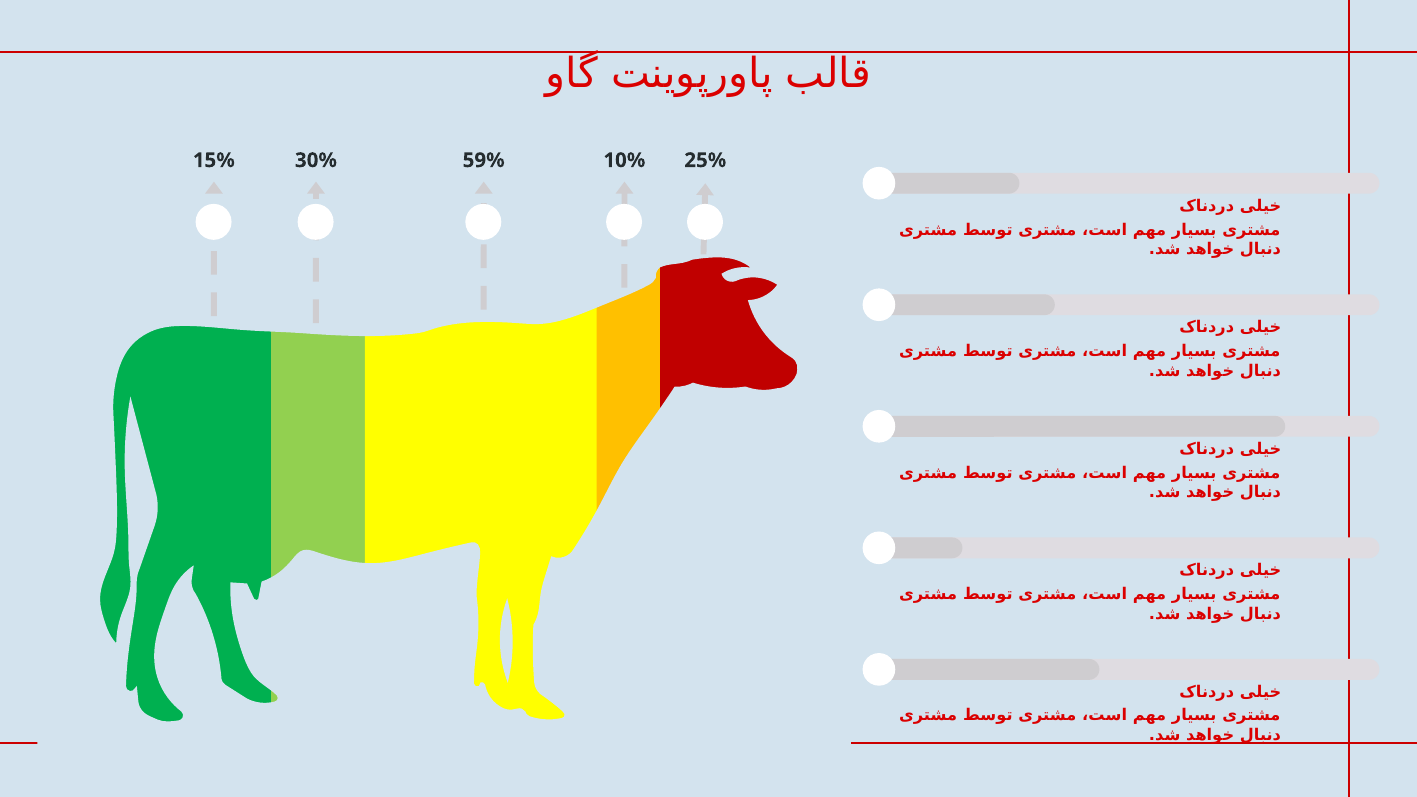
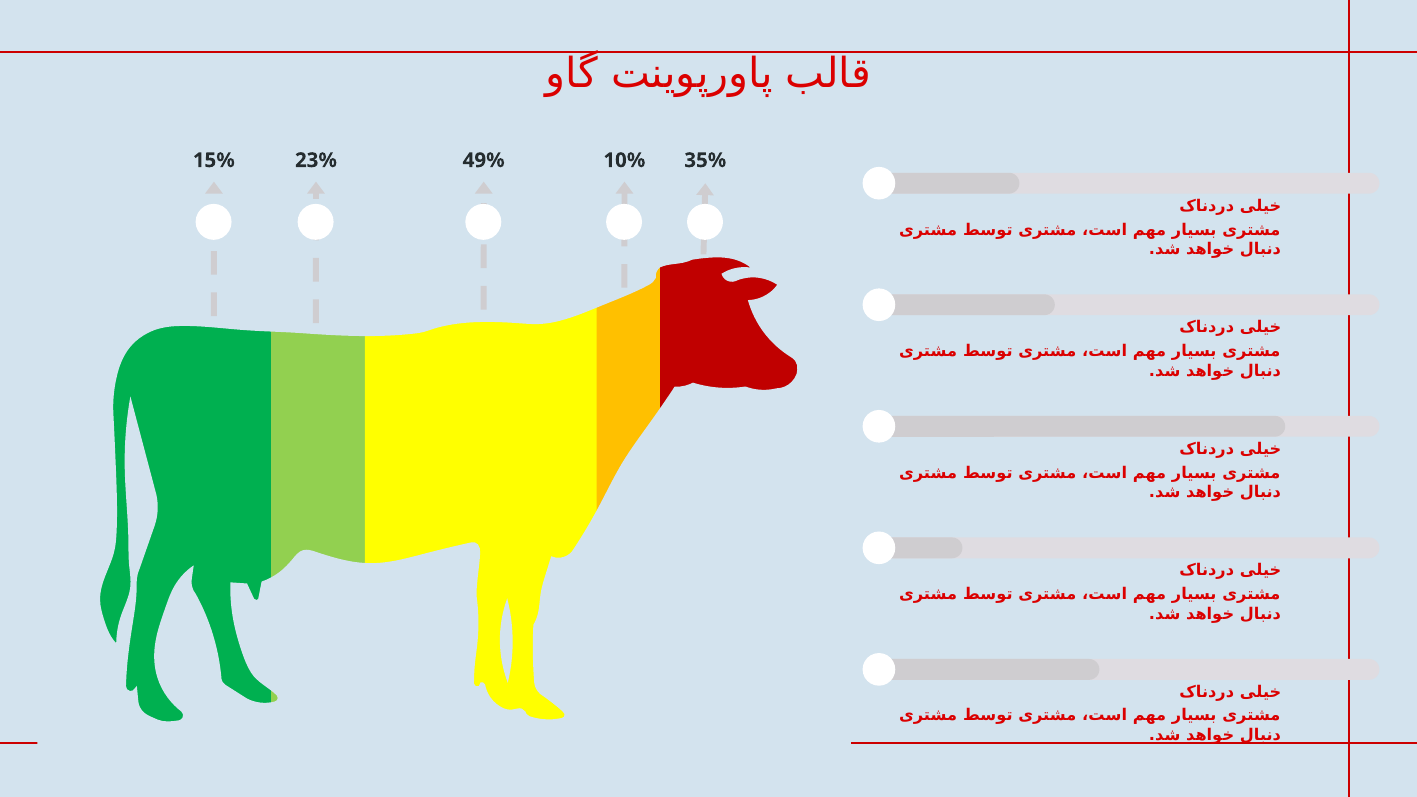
30%: 30% -> 23%
59%: 59% -> 49%
25%: 25% -> 35%
